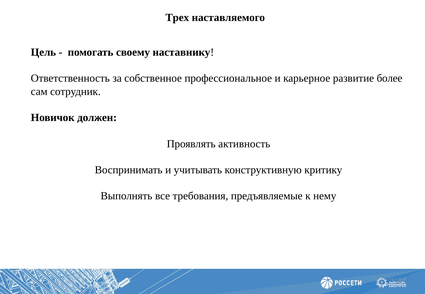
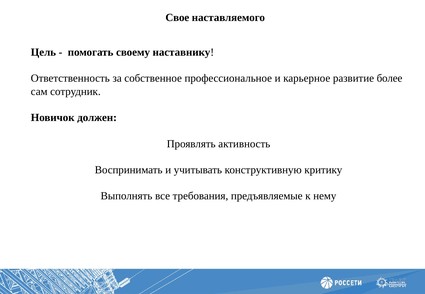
Трех: Трех -> Свое
